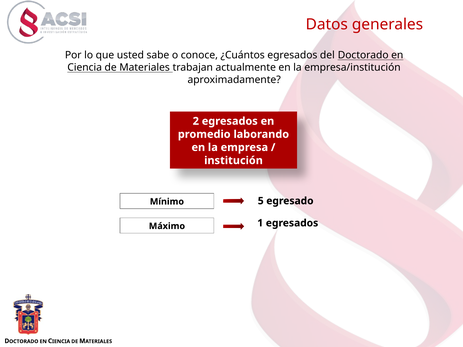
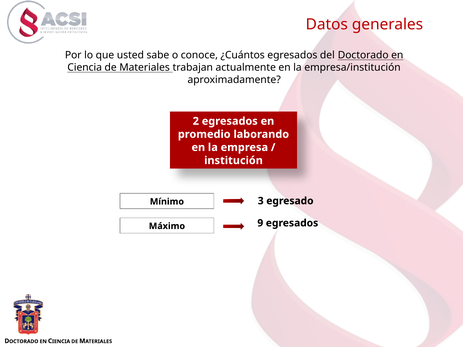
5: 5 -> 3
1: 1 -> 9
